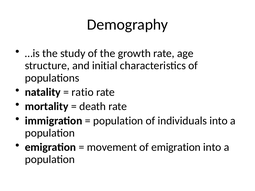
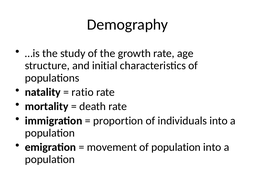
population at (118, 121): population -> proportion
of emigration: emigration -> population
